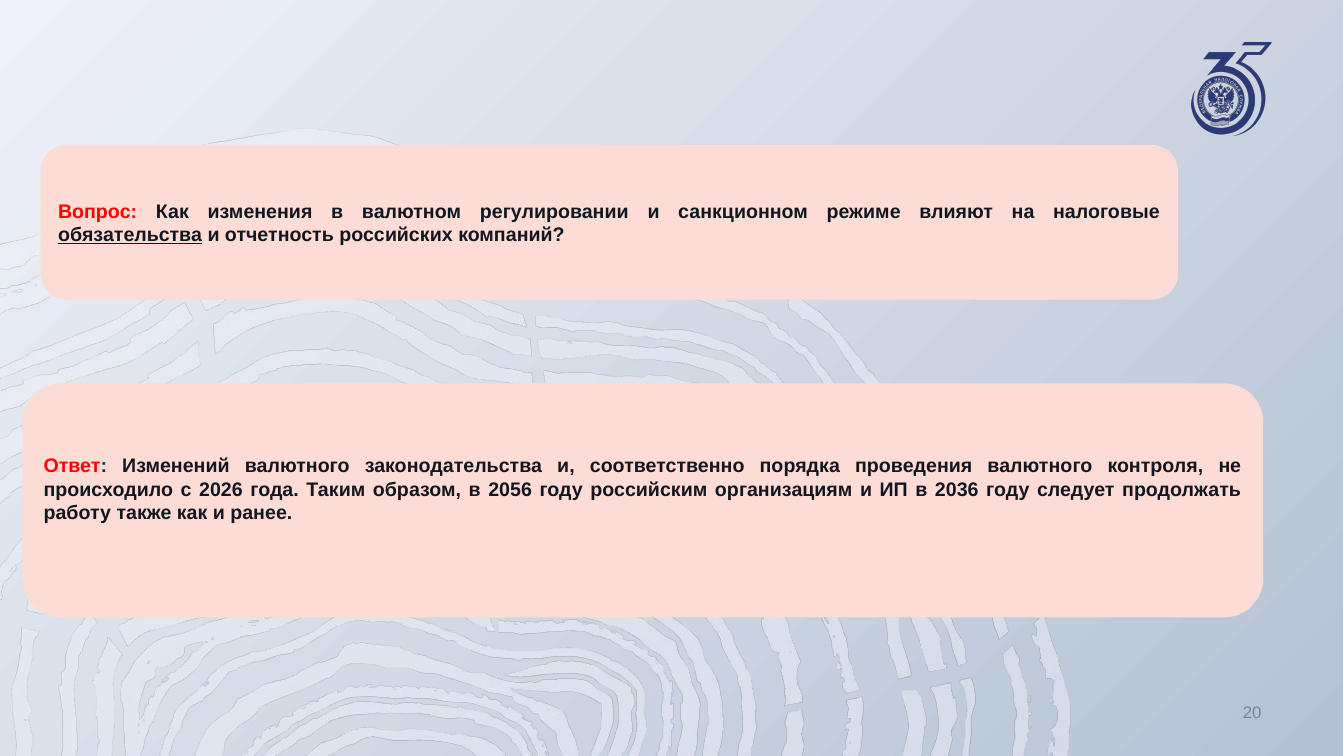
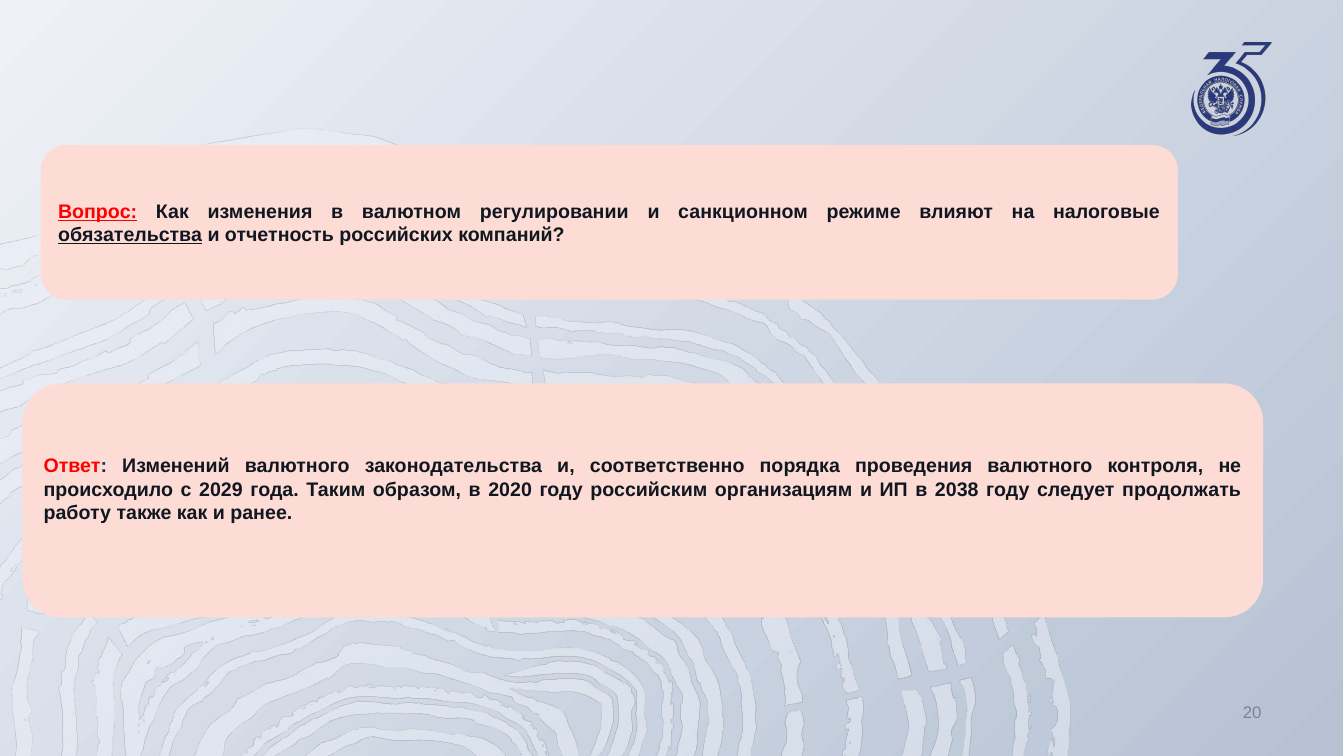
Вопрос underline: none -> present
2026: 2026 -> 2029
2056: 2056 -> 2020
2036: 2036 -> 2038
